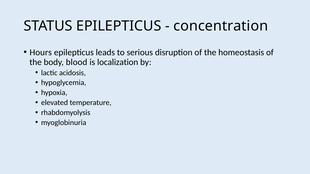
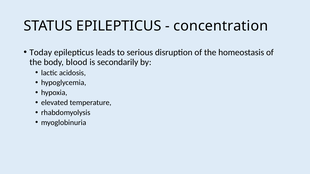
Hours: Hours -> Today
localization: localization -> secondarily
